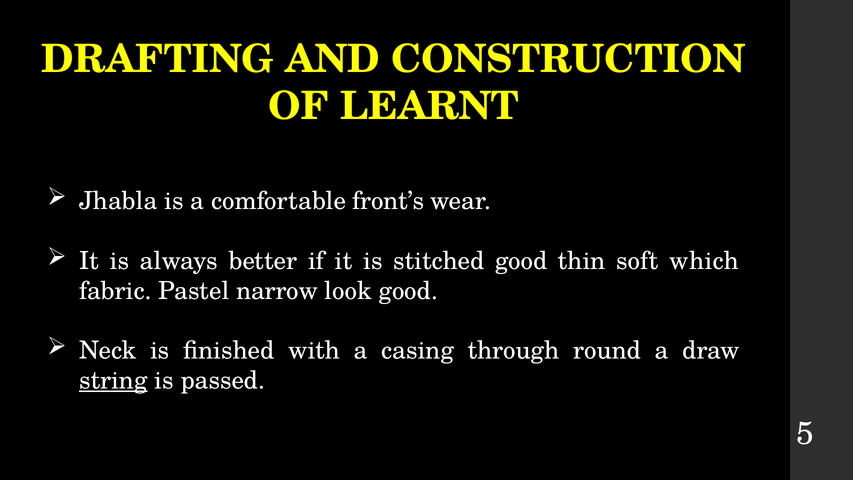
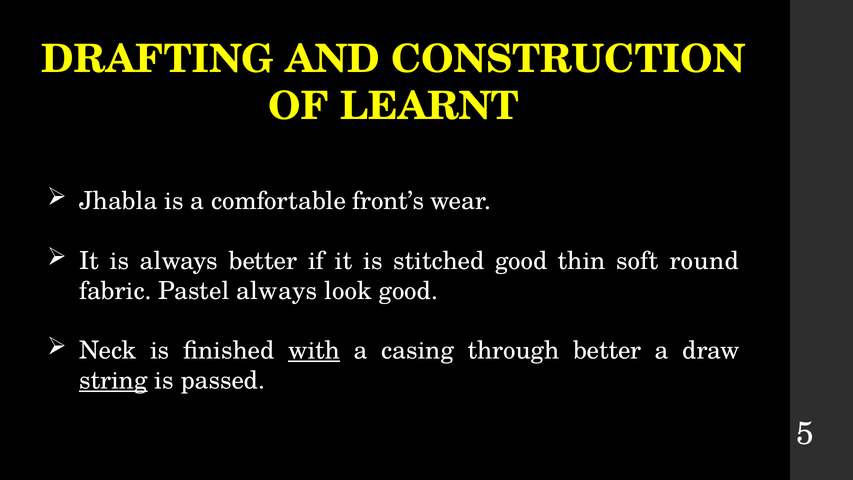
which: which -> round
Pastel narrow: narrow -> always
with underline: none -> present
through round: round -> better
